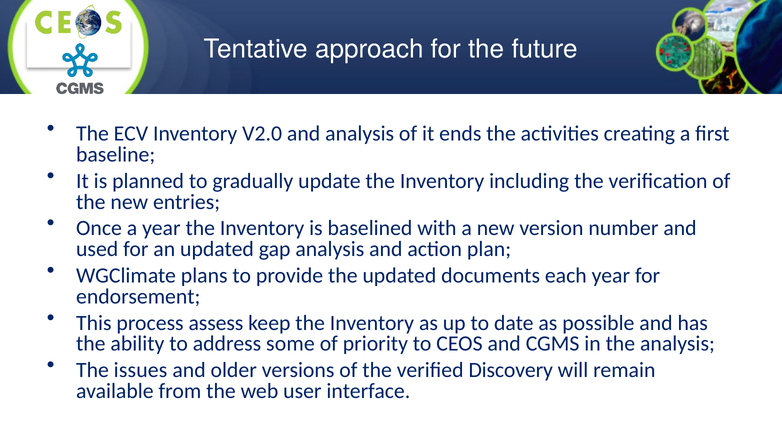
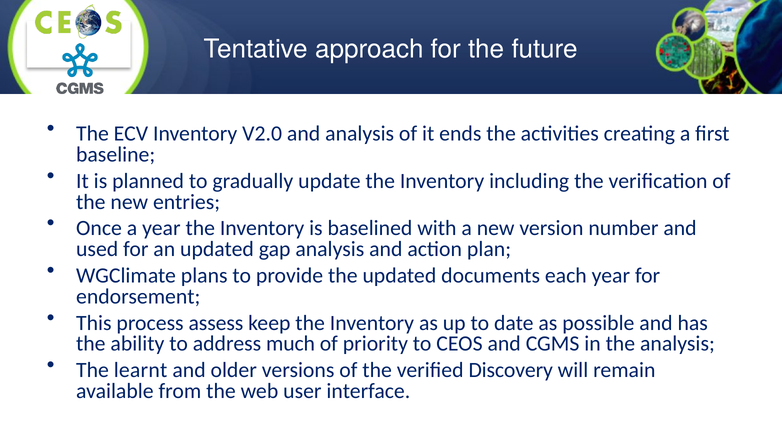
some: some -> much
issues: issues -> learnt
